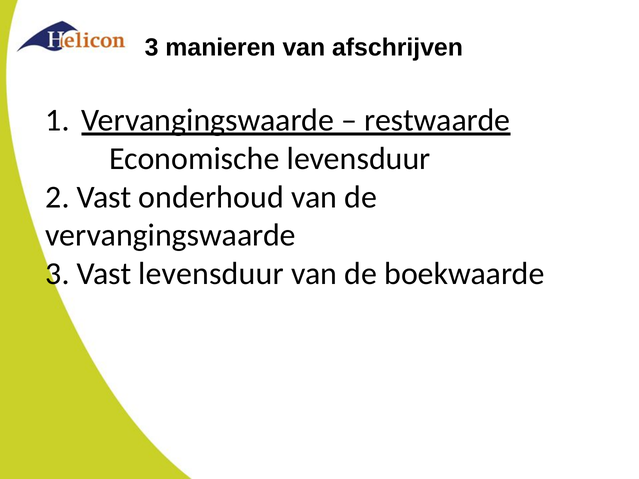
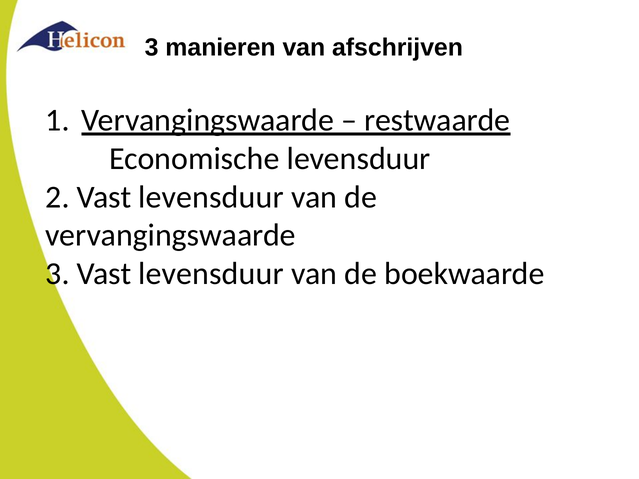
2 Vast onderhoud: onderhoud -> levensduur
